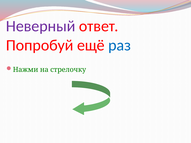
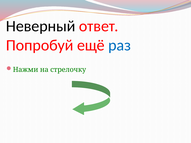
Неверный colour: purple -> black
